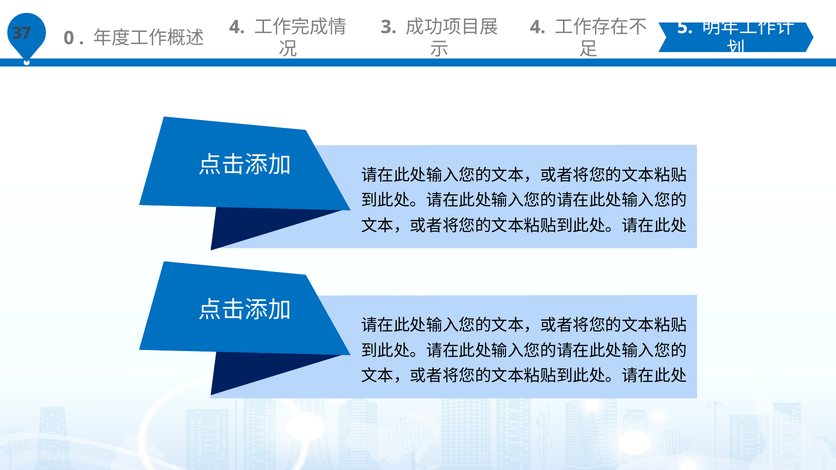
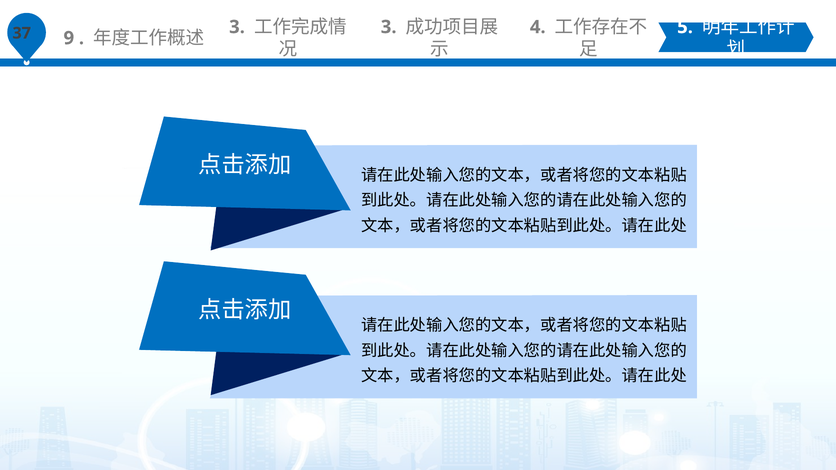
0: 0 -> 9
4 at (237, 27): 4 -> 3
